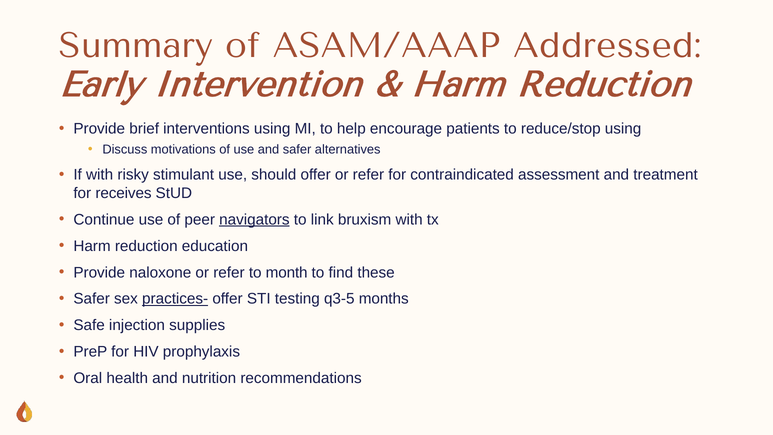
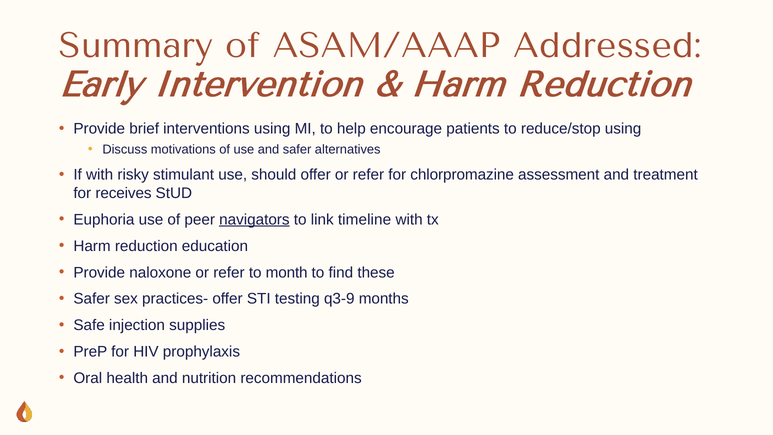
contraindicated: contraindicated -> chlorpromazine
Continue: Continue -> Euphoria
bruxism: bruxism -> timeline
practices- underline: present -> none
q3-5: q3-5 -> q3-9
